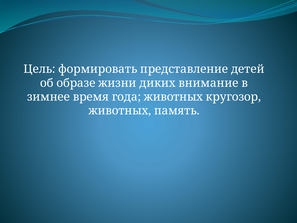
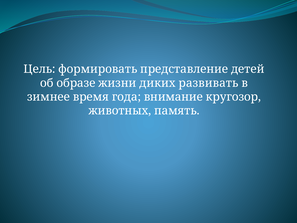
внимание: внимание -> развивать
года животных: животных -> внимание
